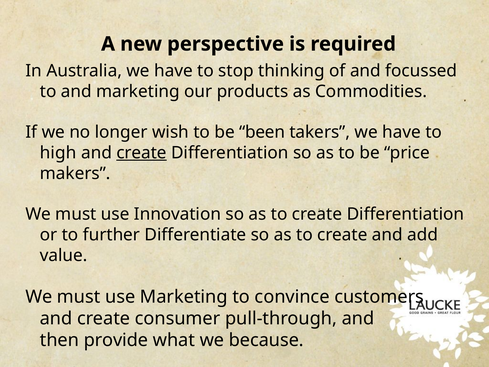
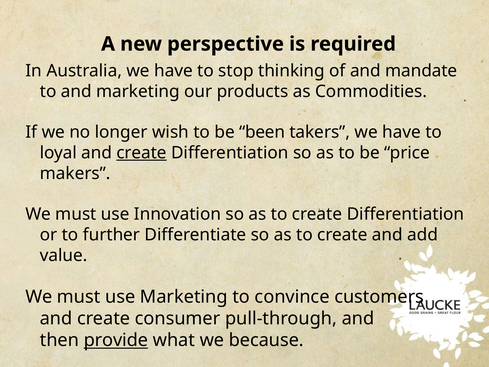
focussed: focussed -> mandate
high: high -> loyal
provide underline: none -> present
